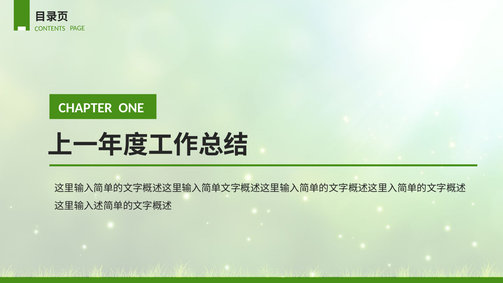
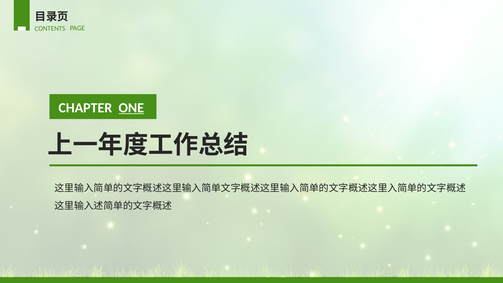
ONE underline: none -> present
